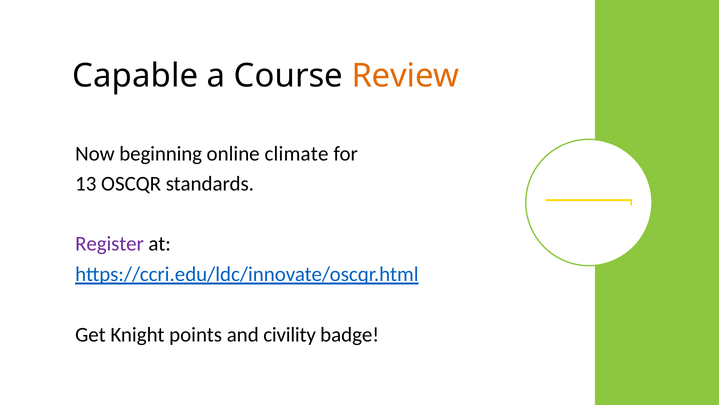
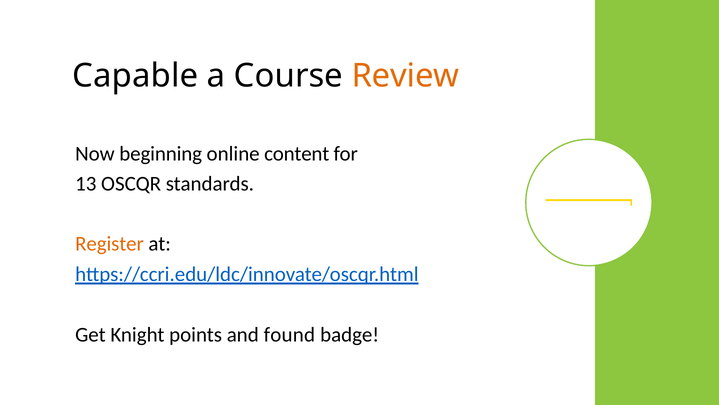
climate: climate -> content
Register colour: purple -> orange
civility: civility -> found
